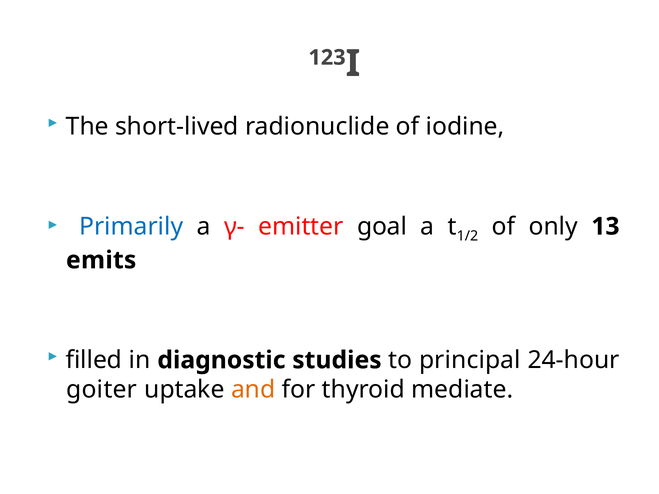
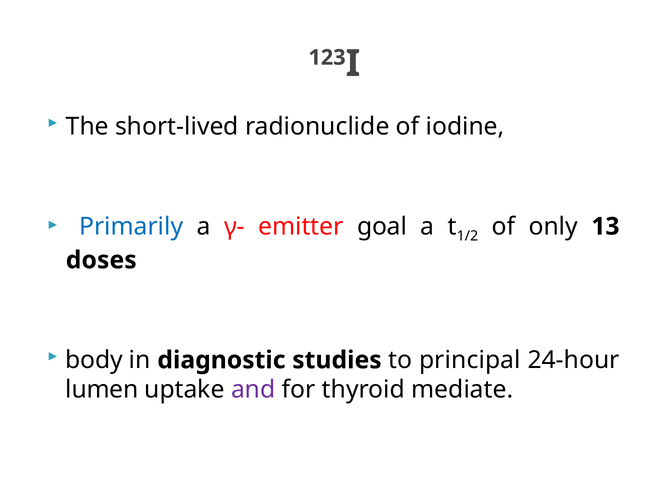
emits: emits -> doses
filled: filled -> body
goiter: goiter -> lumen
and colour: orange -> purple
